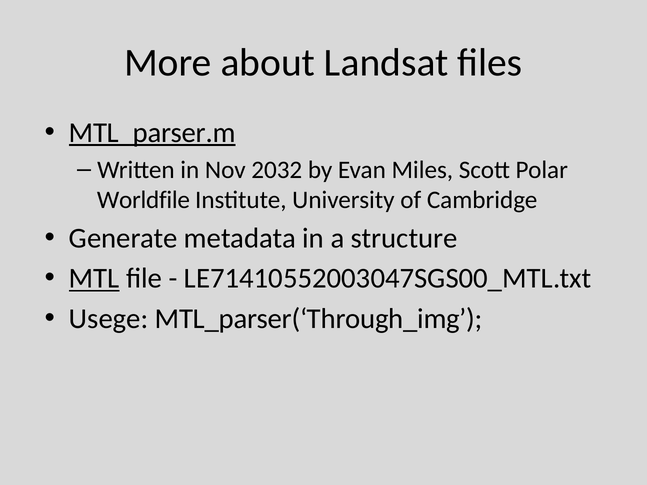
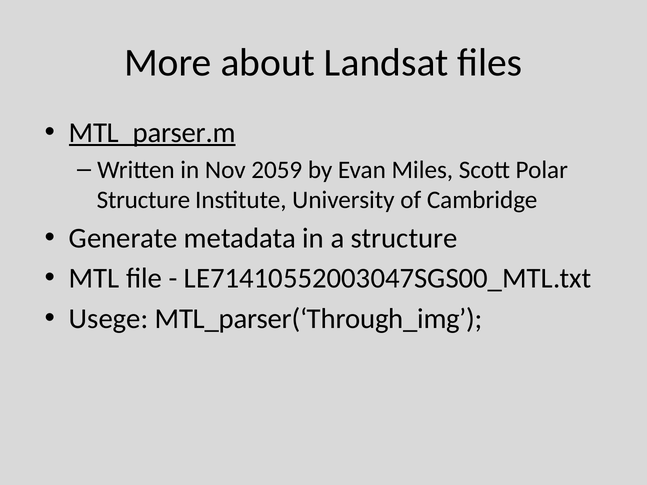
2032: 2032 -> 2059
Worldfile at (143, 200): Worldfile -> Structure
MTL underline: present -> none
